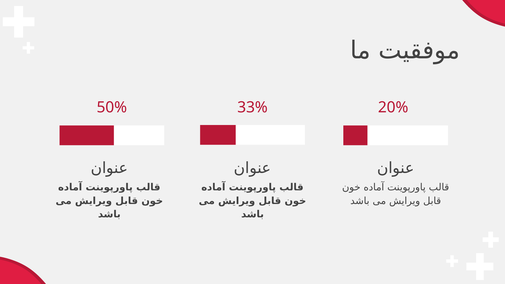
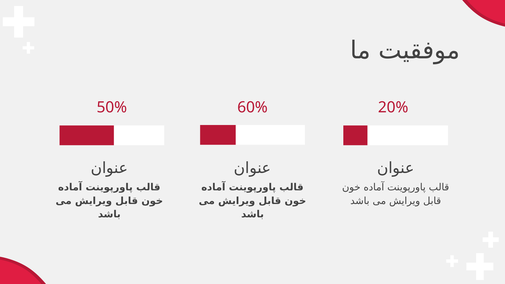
33%: 33% -> 60%
